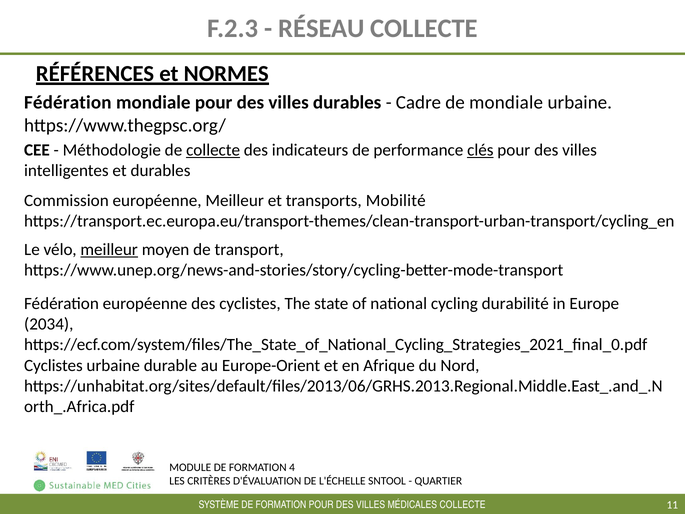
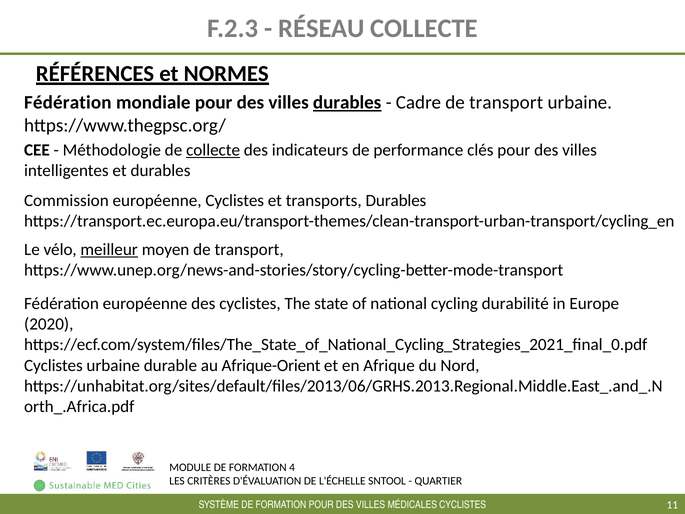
durables at (347, 103) underline: none -> present
Cadre de mondiale: mondiale -> transport
clés underline: present -> none
européenne Meilleur: Meilleur -> Cyclistes
transports Mobilité: Mobilité -> Durables
2034: 2034 -> 2020
Europe-Orient: Europe-Orient -> Afrique-Orient
COLLECTE at (463, 505): COLLECTE -> CYCLISTES
